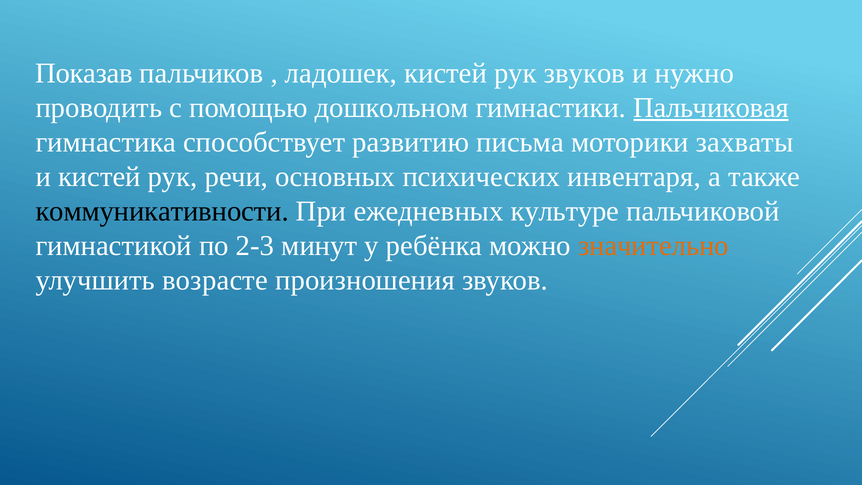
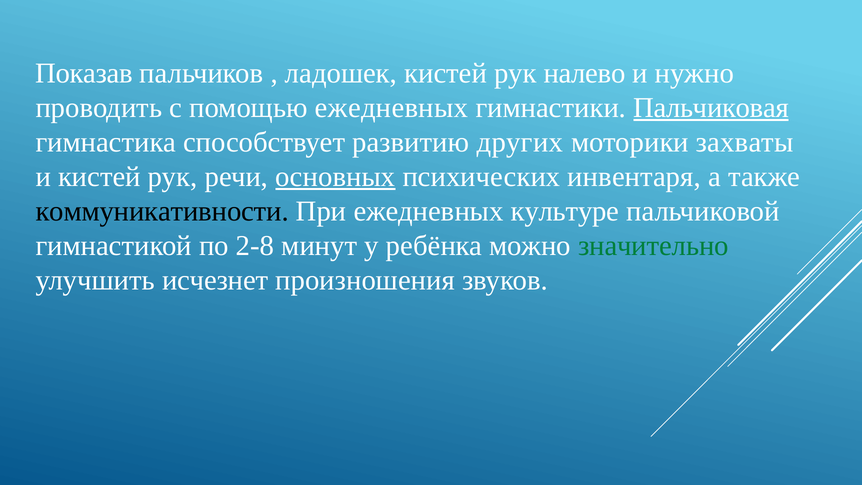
рук звуков: звуков -> налево
помощью дошкольном: дошкольном -> ежедневных
письма: письма -> других
основных underline: none -> present
2-3: 2-3 -> 2-8
значительно colour: orange -> green
возрасте: возрасте -> исчезнет
